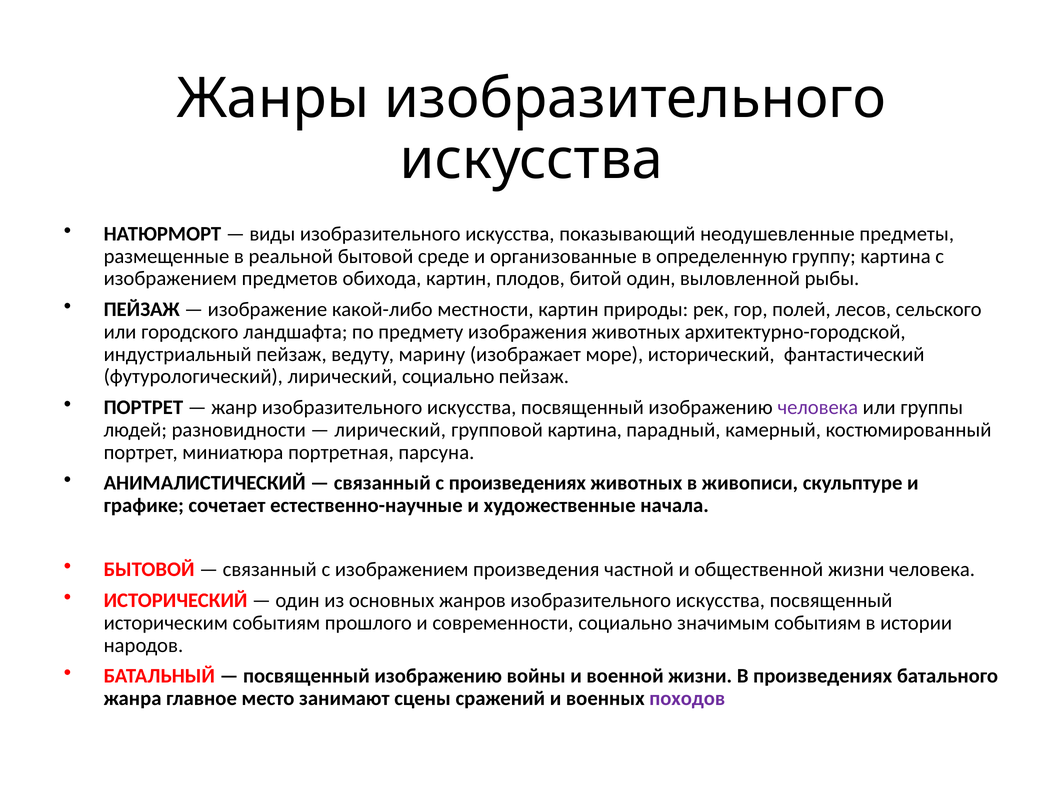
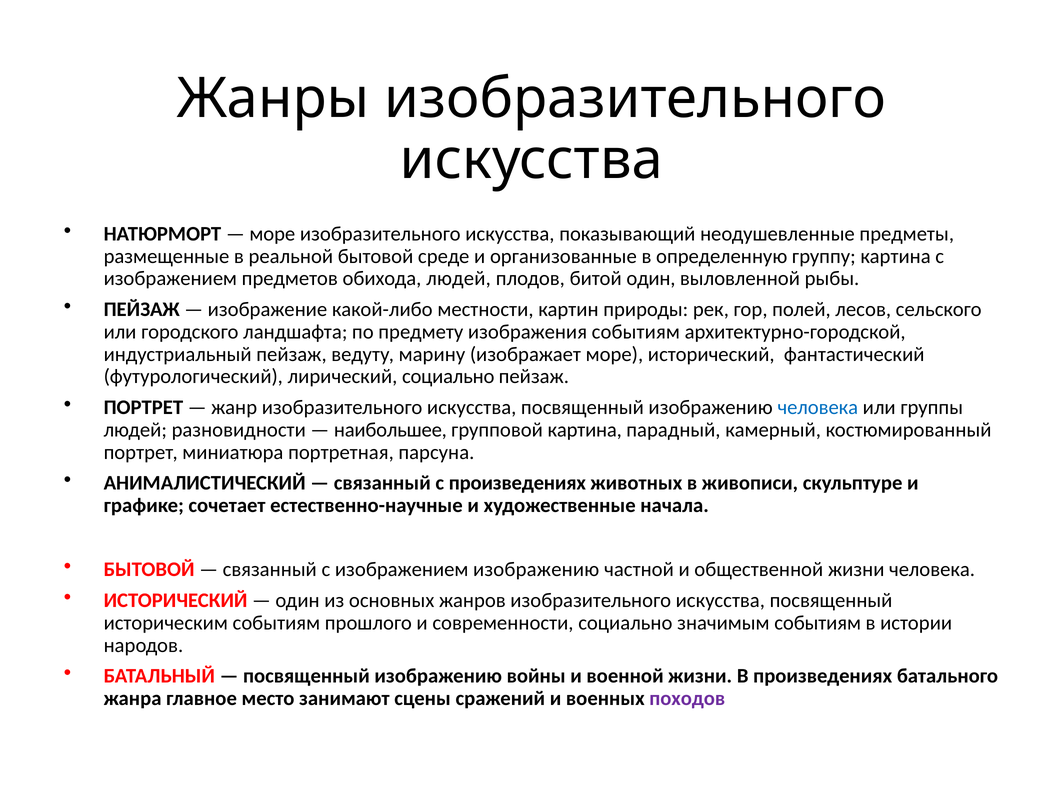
виды at (272, 234): виды -> море
обихода картин: картин -> людей
изображения животных: животных -> событиям
человека at (818, 407) colour: purple -> blue
лирический at (390, 429): лирический -> наибольшее
изображением произведения: произведения -> изображению
